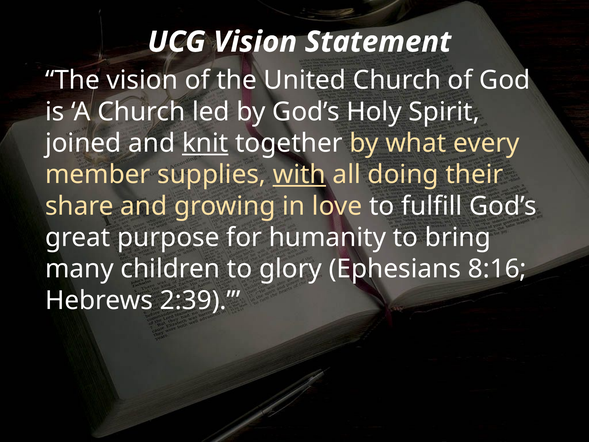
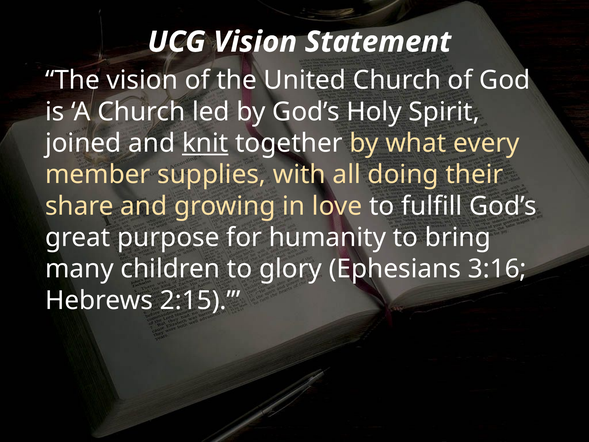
with underline: present -> none
8:16: 8:16 -> 3:16
2:39: 2:39 -> 2:15
